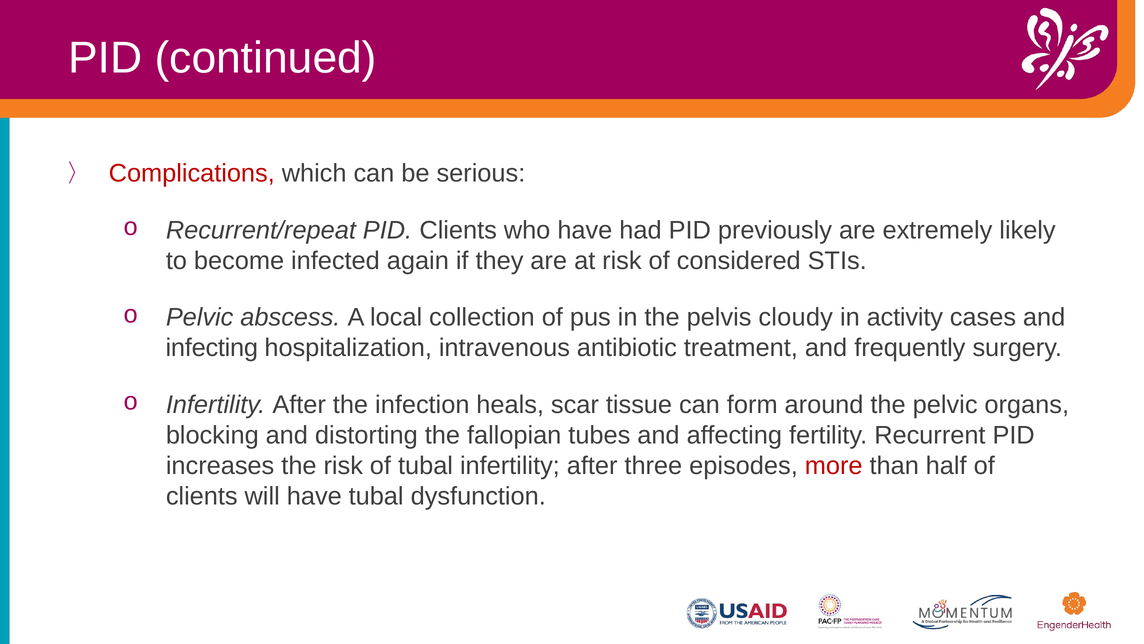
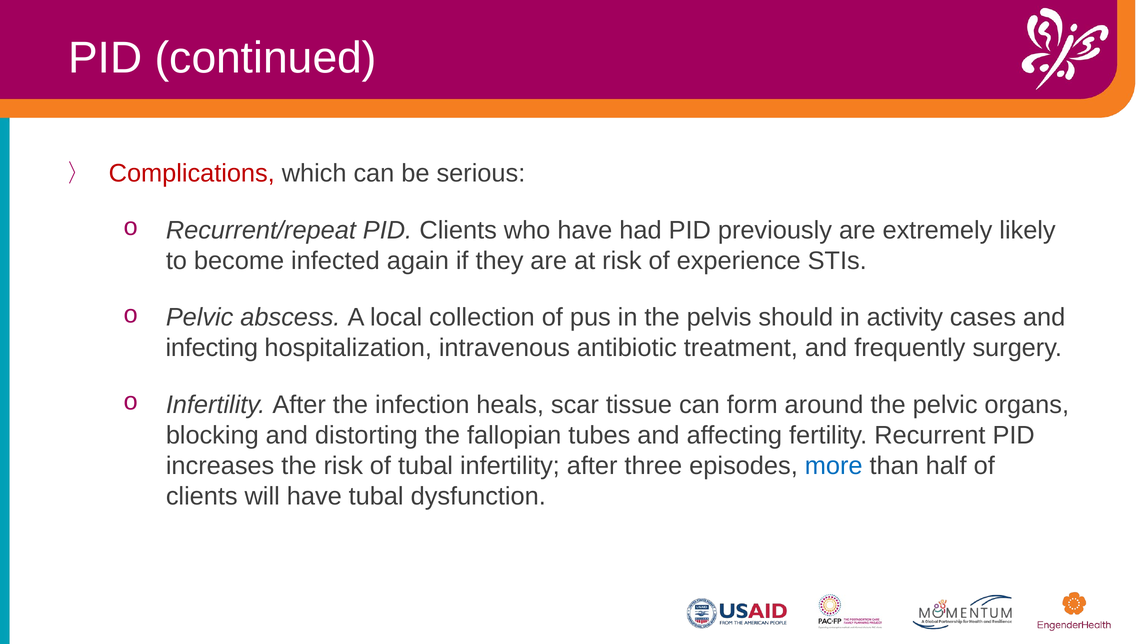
considered: considered -> experience
cloudy: cloudy -> should
more colour: red -> blue
